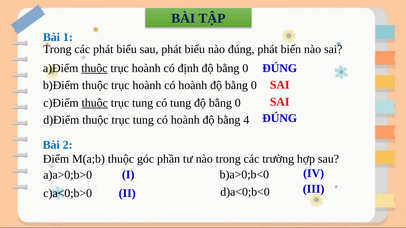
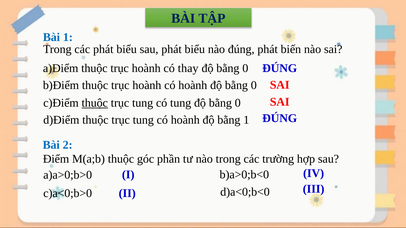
thuộc at (94, 68) underline: present -> none
định: định -> thay
bằng 4: 4 -> 1
